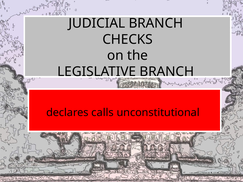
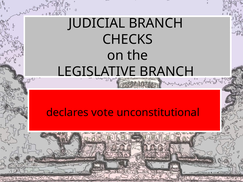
calls: calls -> vote
